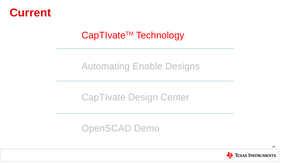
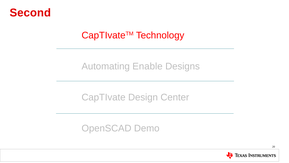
Current: Current -> Second
